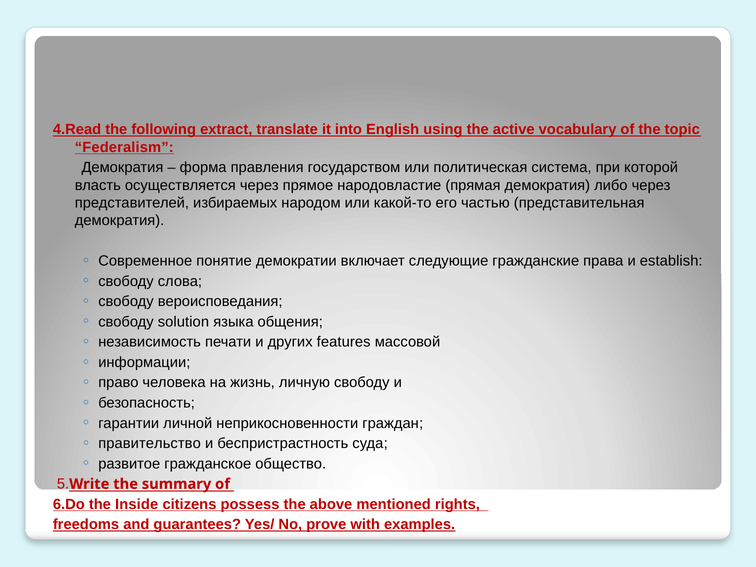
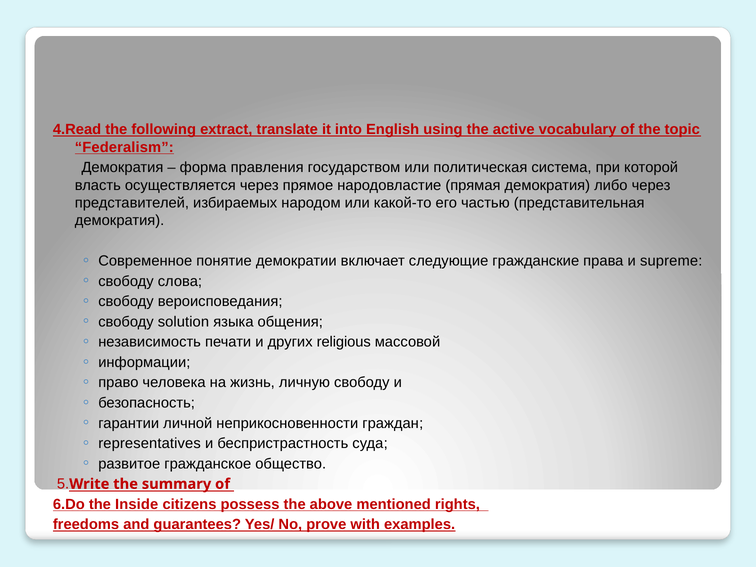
establish: establish -> supreme
features: features -> religious
правительство: правительство -> representatives
